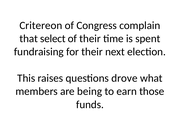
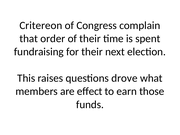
select: select -> order
being: being -> effect
